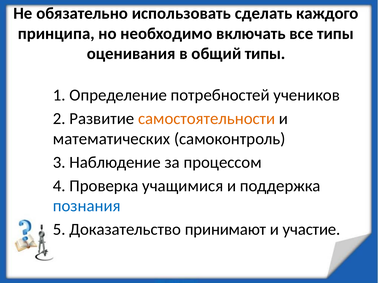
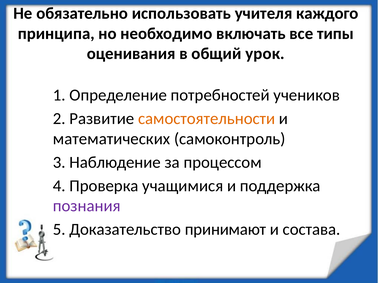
сделать: сделать -> учителя
общий типы: типы -> урок
познания colour: blue -> purple
участие: участие -> состава
